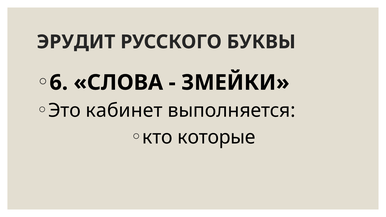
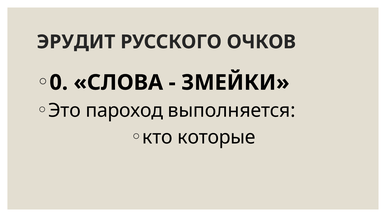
БУКВЫ: БУКВЫ -> ОЧКОВ
6: 6 -> 0
кабинет: кабинет -> пароход
